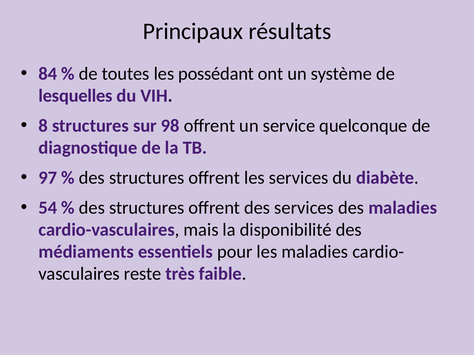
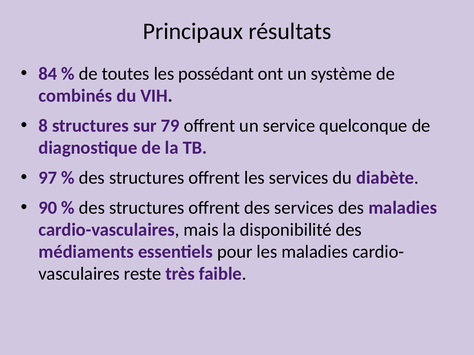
lesquelles: lesquelles -> combinés
98: 98 -> 79
54: 54 -> 90
